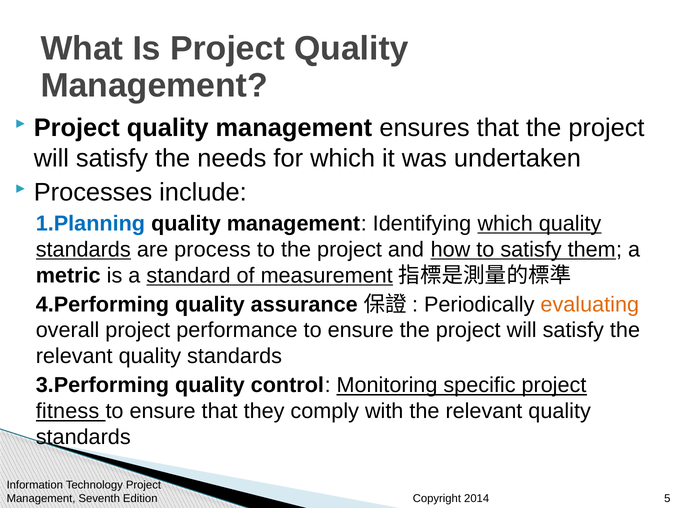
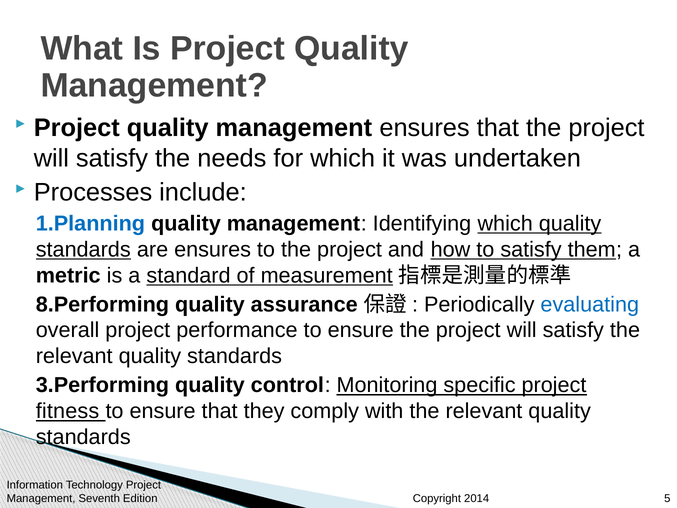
are process: process -> ensures
4.Performing: 4.Performing -> 8.Performing
evaluating colour: orange -> blue
